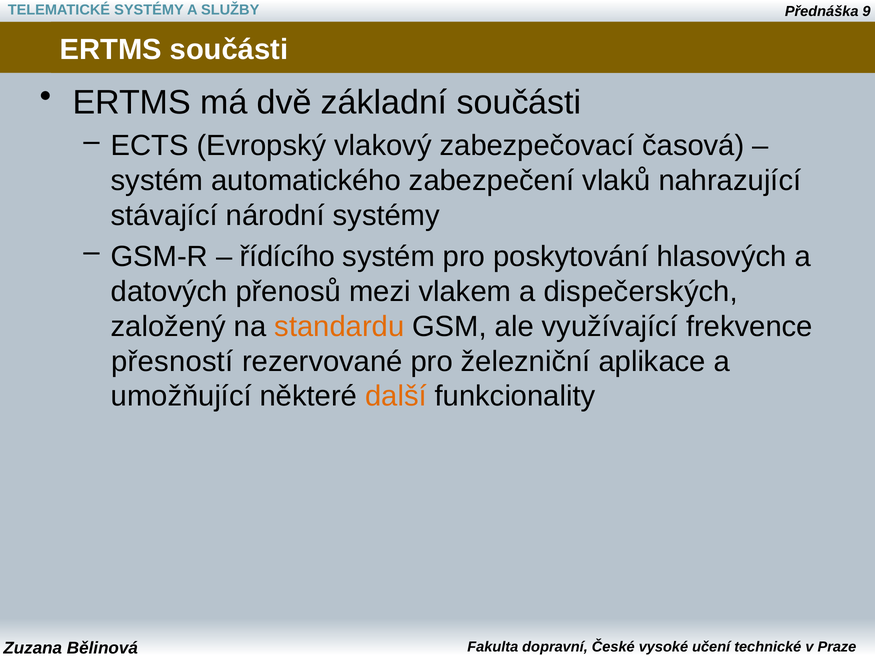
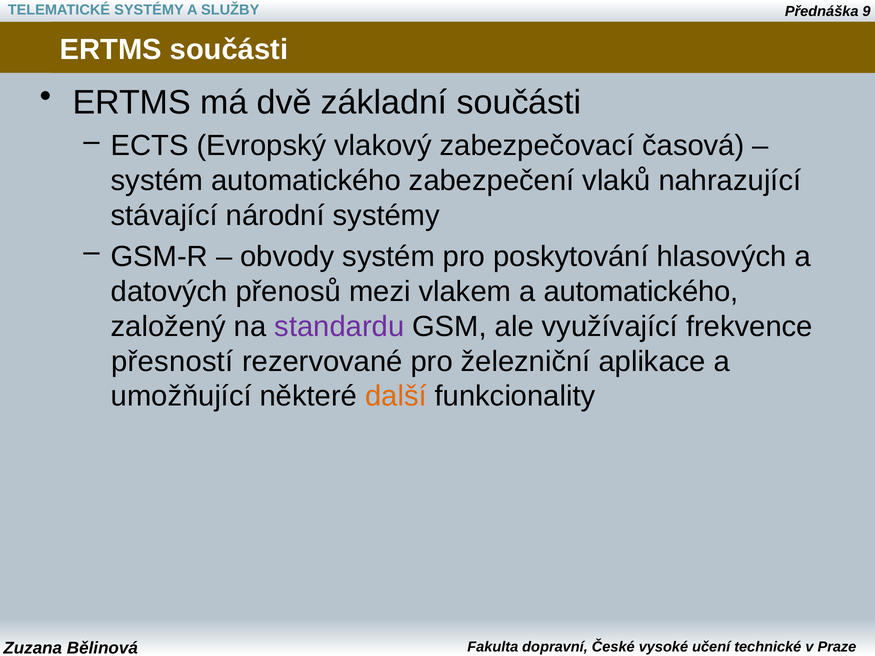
řídícího: řídícího -> obvody
a dispečerských: dispečerských -> automatického
standardu colour: orange -> purple
